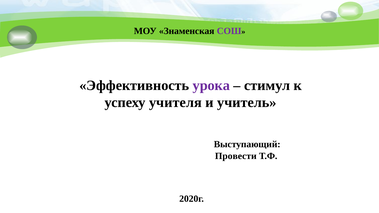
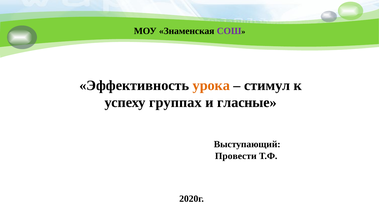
урока colour: purple -> orange
учителя: учителя -> группах
учитель: учитель -> гласные
